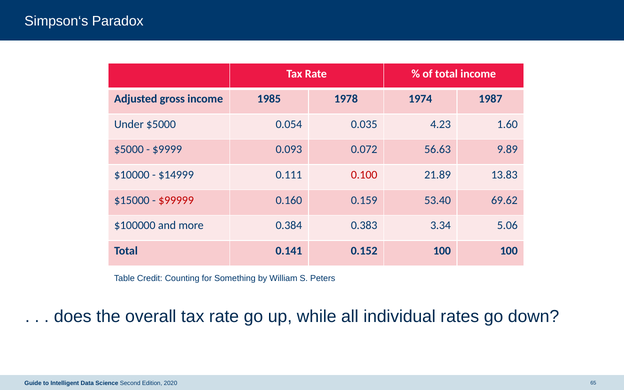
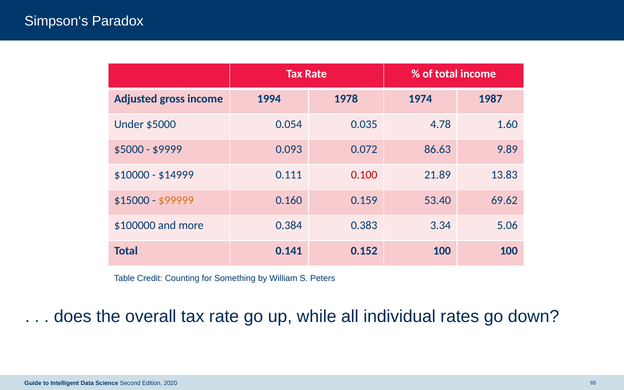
1985: 1985 -> 1994
4.23: 4.23 -> 4.78
56.63: 56.63 -> 86.63
$99999 colour: red -> orange
